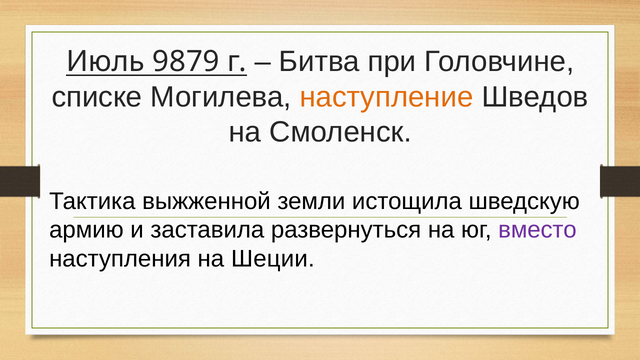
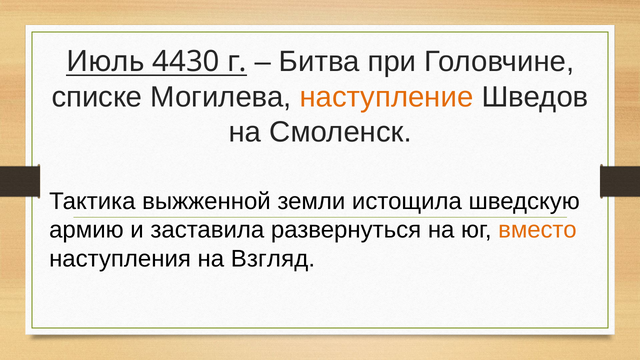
9879: 9879 -> 4430
вместо colour: purple -> orange
Шеции: Шеции -> Взгляд
